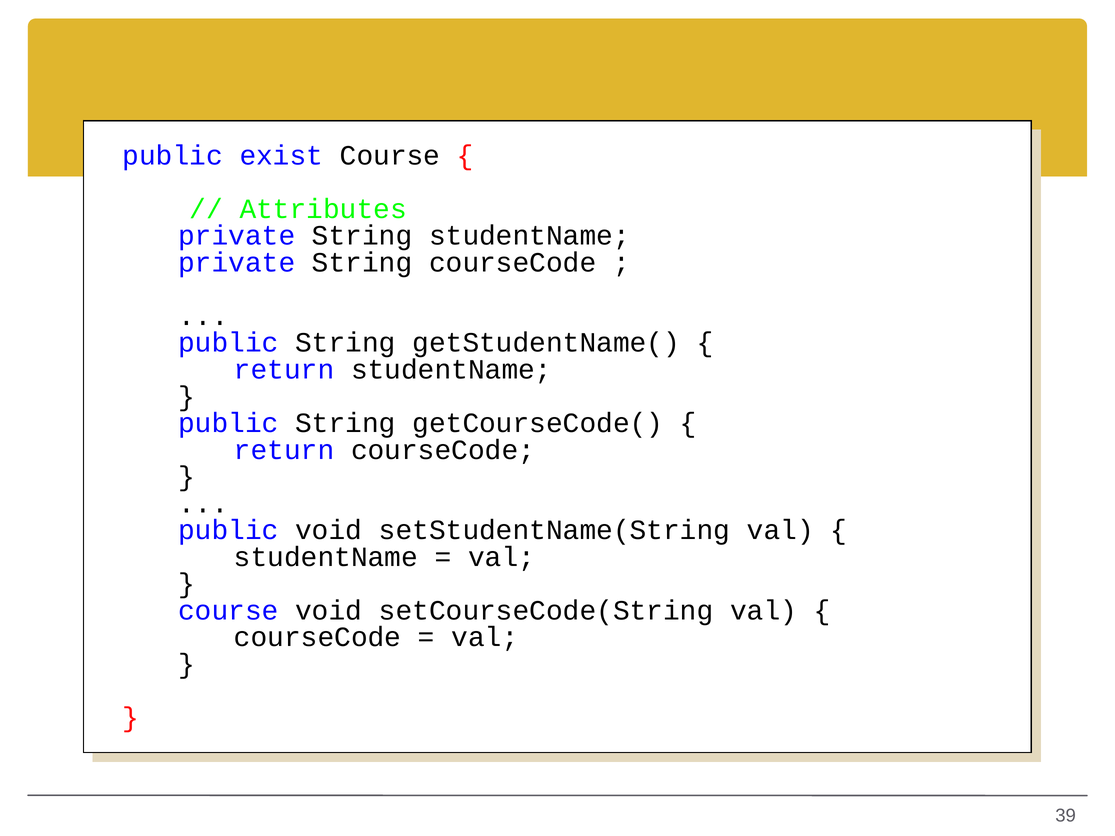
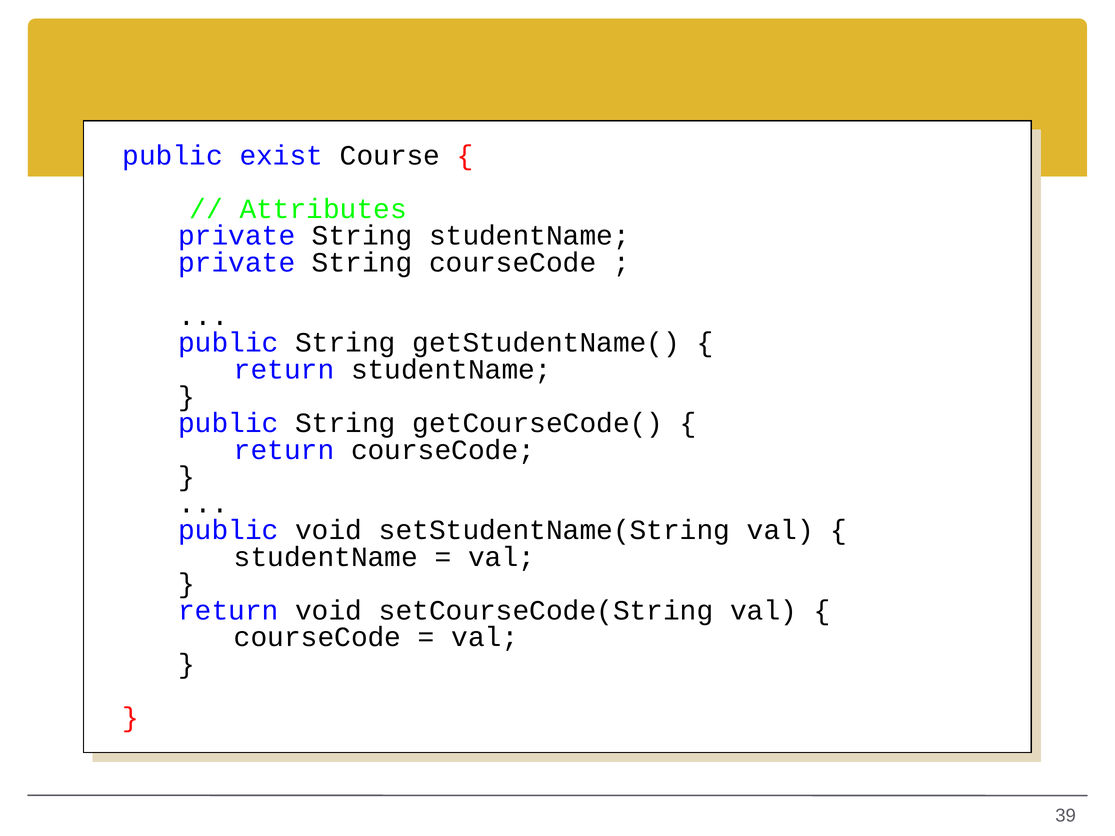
course at (228, 611): course -> return
